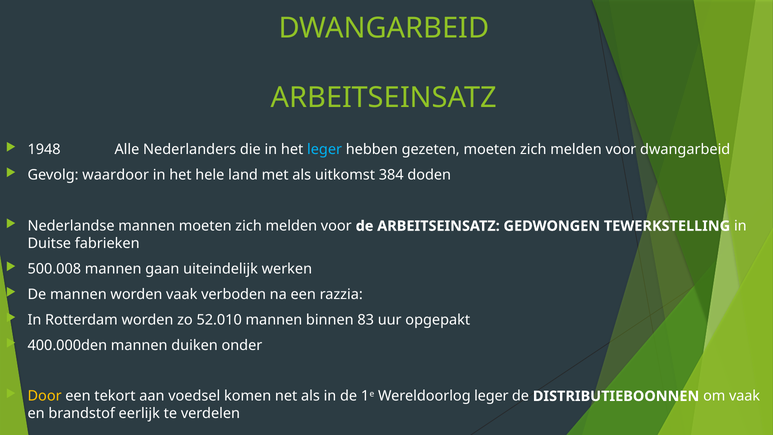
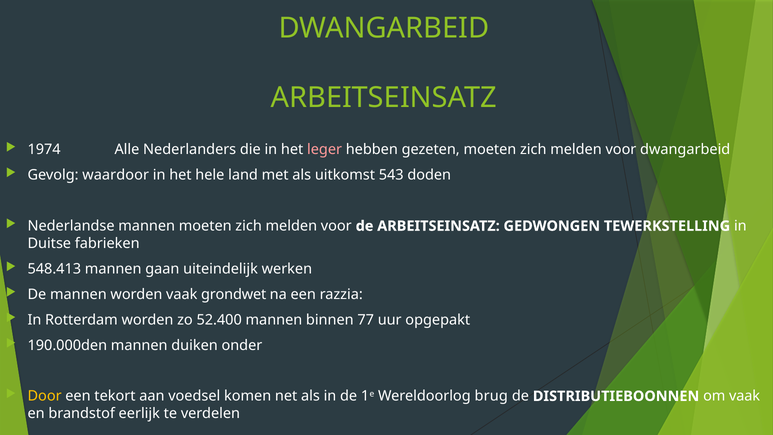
1948: 1948 -> 1974
leger at (325, 150) colour: light blue -> pink
384: 384 -> 543
500.008: 500.008 -> 548.413
verboden: verboden -> grondwet
52.010: 52.010 -> 52.400
83: 83 -> 77
400.000den: 400.000den -> 190.000den
Wereldoorlog leger: leger -> brug
